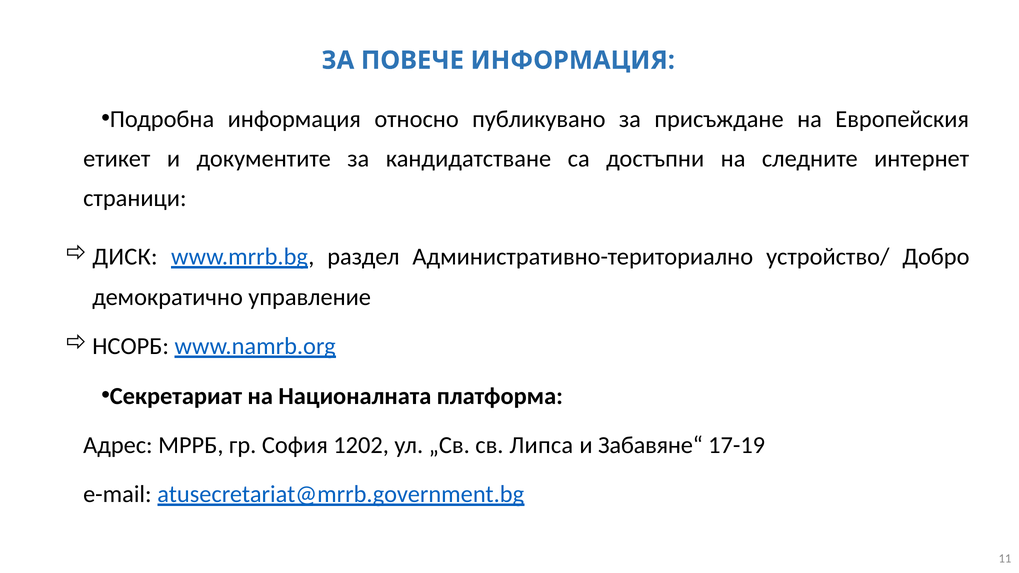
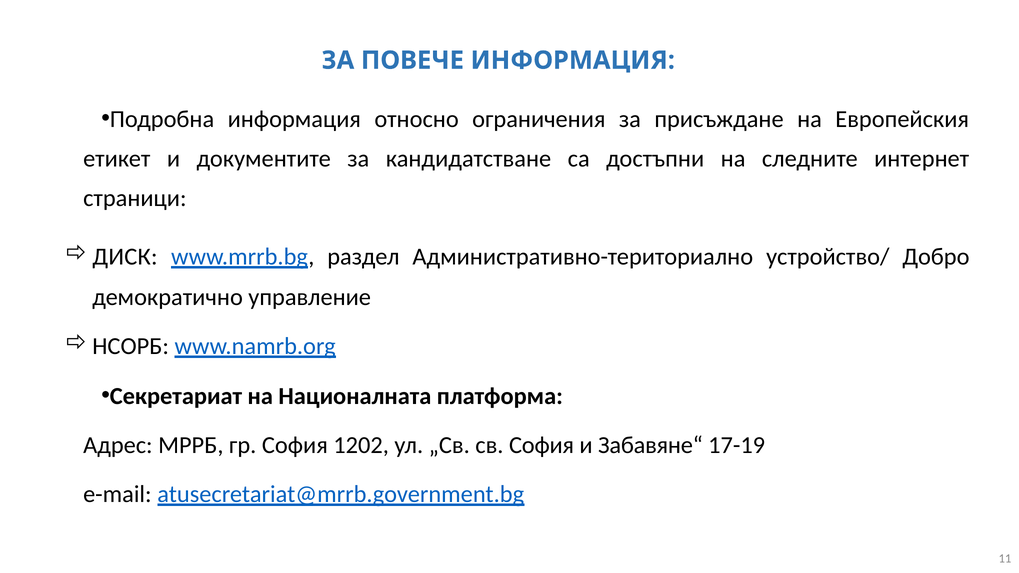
публикувано: публикувано -> ограничения
св Липса: Липса -> София
